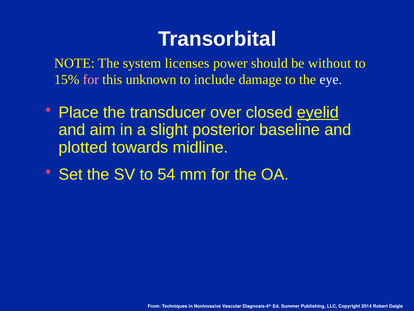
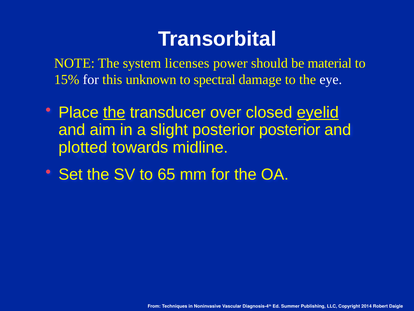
without: without -> material
for at (91, 80) colour: pink -> white
include: include -> spectral
the at (114, 112) underline: none -> present
posterior baseline: baseline -> posterior
54: 54 -> 65
